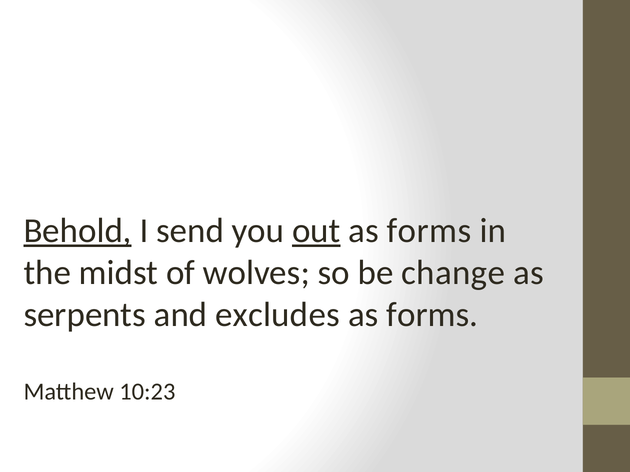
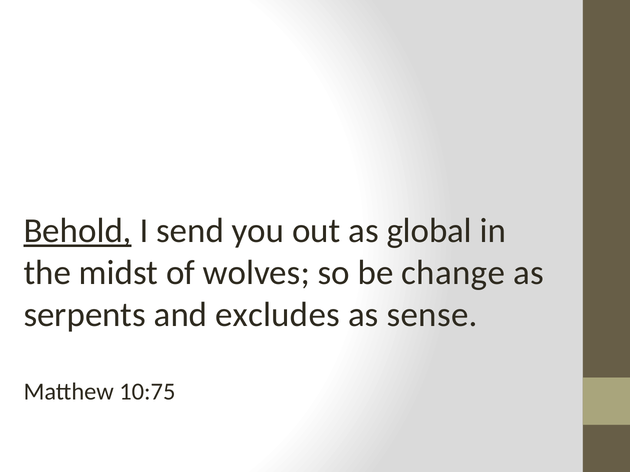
out underline: present -> none
forms at (429, 231): forms -> global
forms at (432, 315): forms -> sense
10:23: 10:23 -> 10:75
